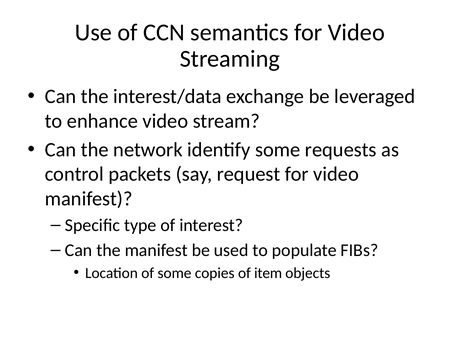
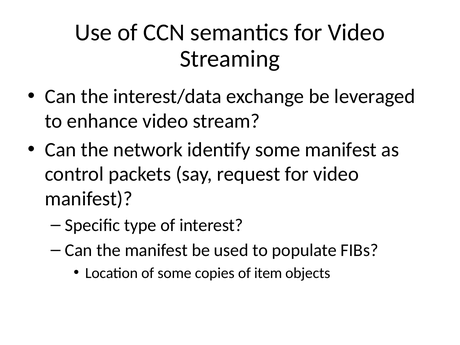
some requests: requests -> manifest
